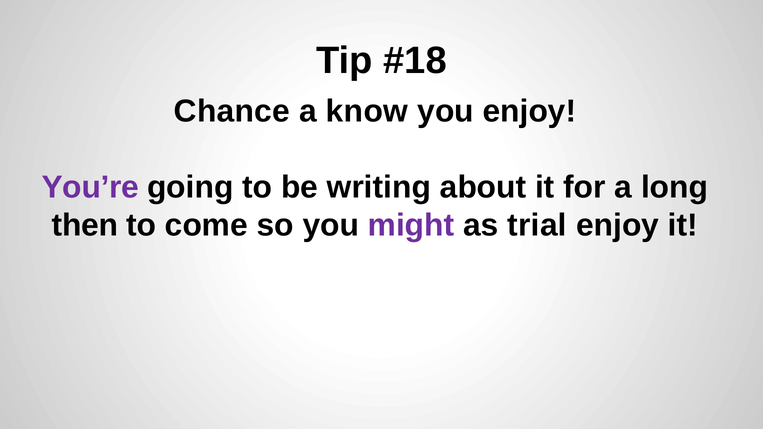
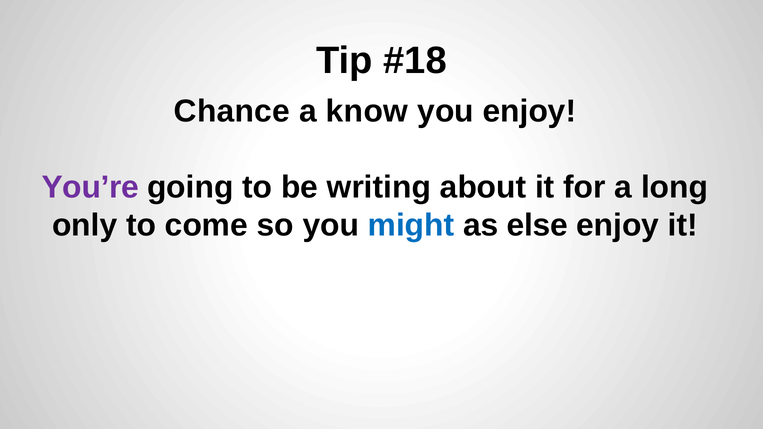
then: then -> only
might colour: purple -> blue
trial: trial -> else
